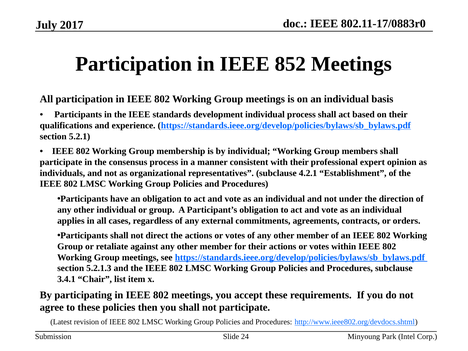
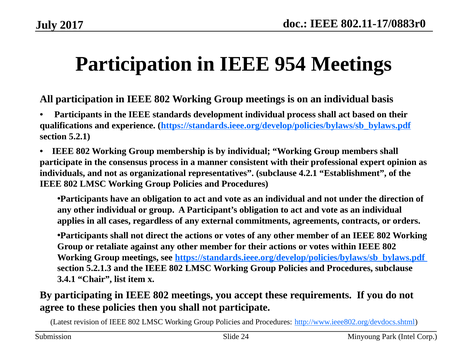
852: 852 -> 954
